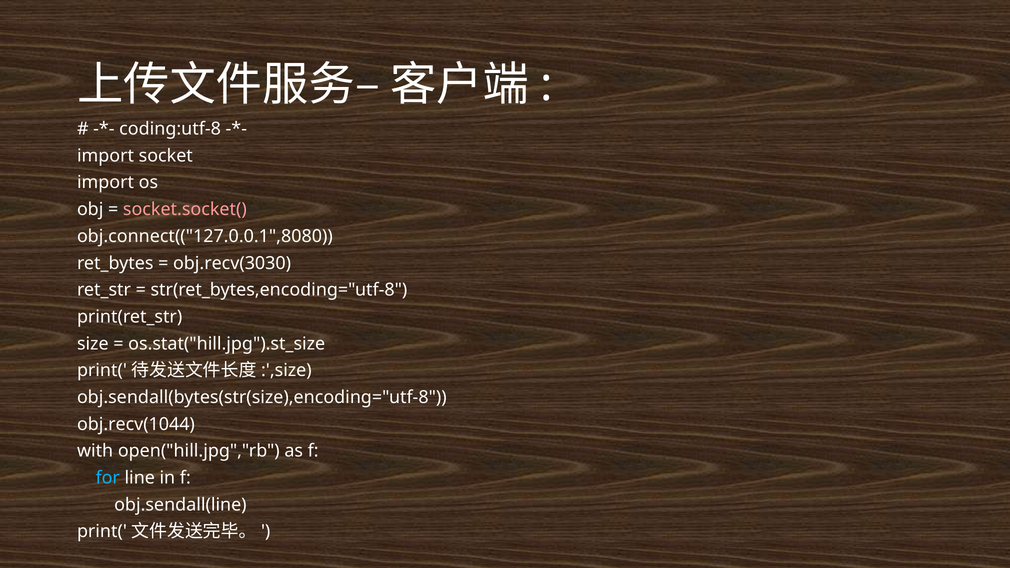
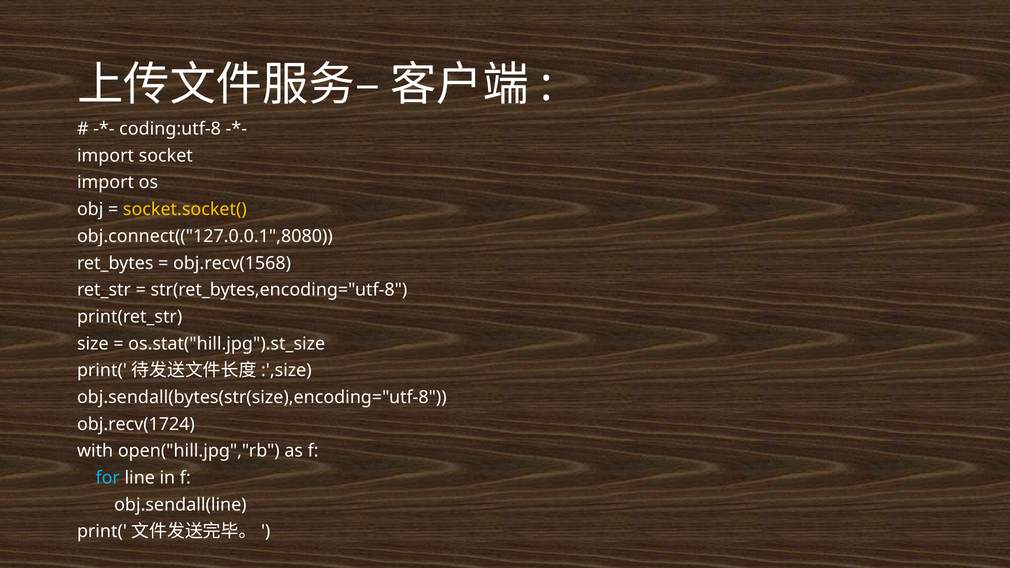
socket.socket( colour: pink -> yellow
obj.recv(3030: obj.recv(3030 -> obj.recv(1568
obj.recv(1044: obj.recv(1044 -> obj.recv(1724
